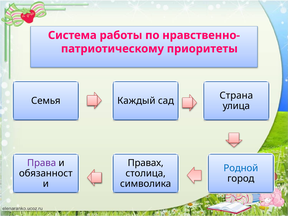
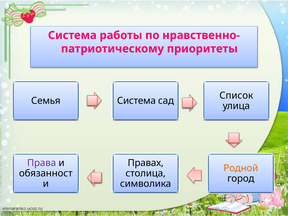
Страна: Страна -> Список
Семья Каждый: Каждый -> Система
Родной colour: blue -> orange
